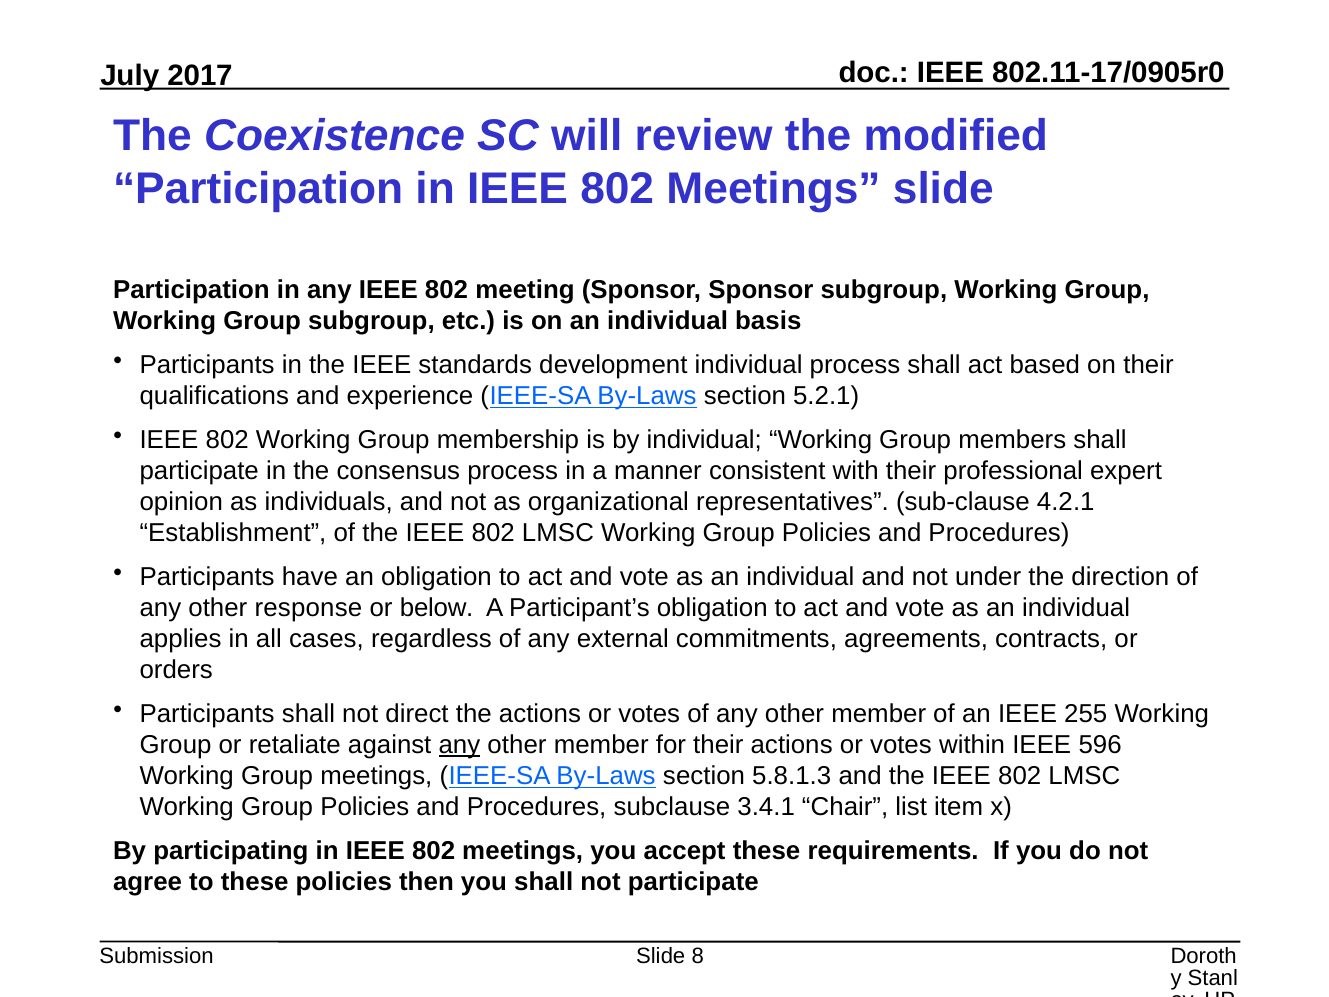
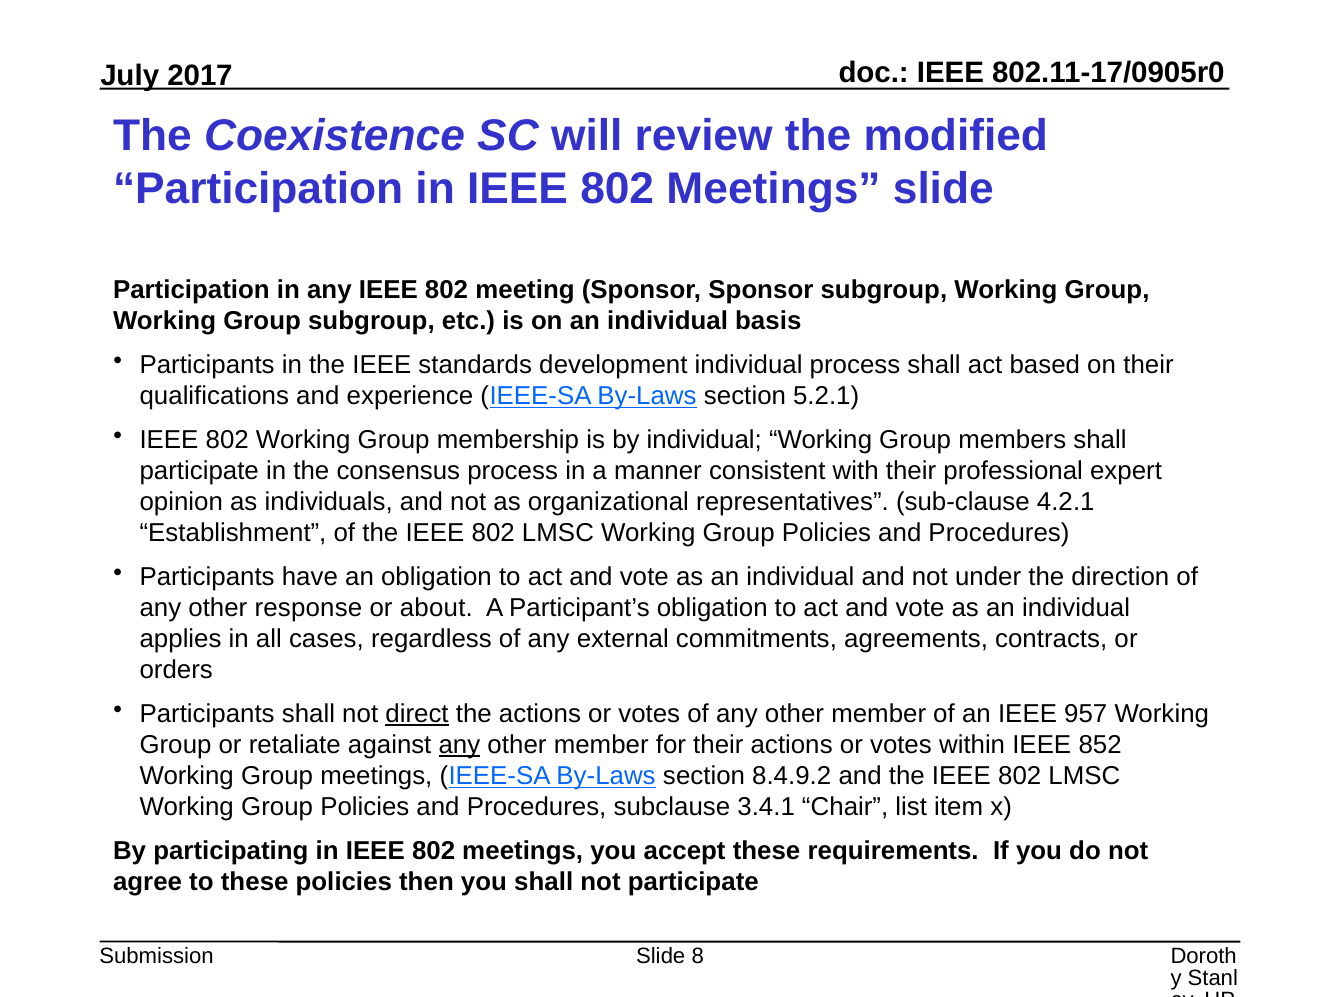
below: below -> about
direct underline: none -> present
255: 255 -> 957
596: 596 -> 852
5.8.1.3: 5.8.1.3 -> 8.4.9.2
